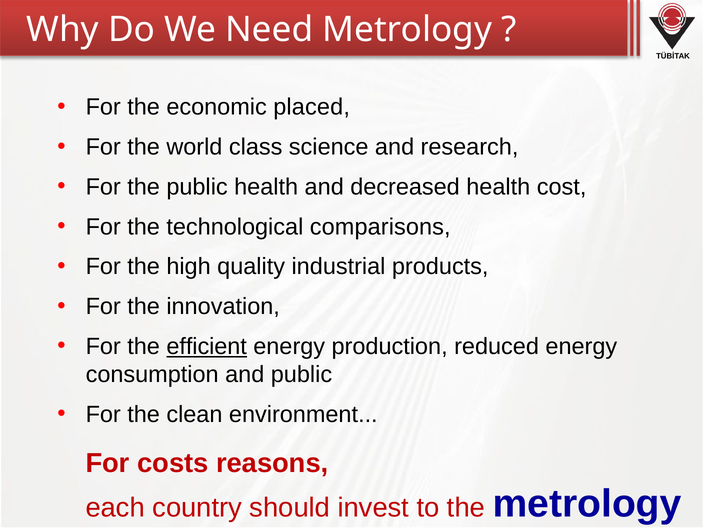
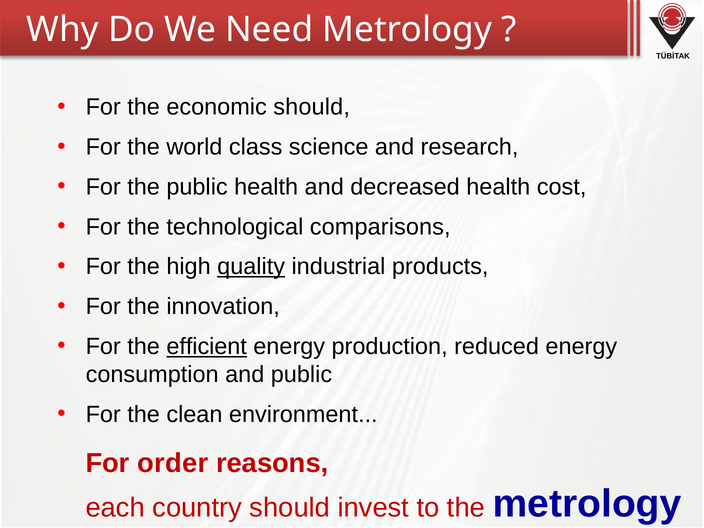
economic placed: placed -> should
quality underline: none -> present
costs: costs -> order
